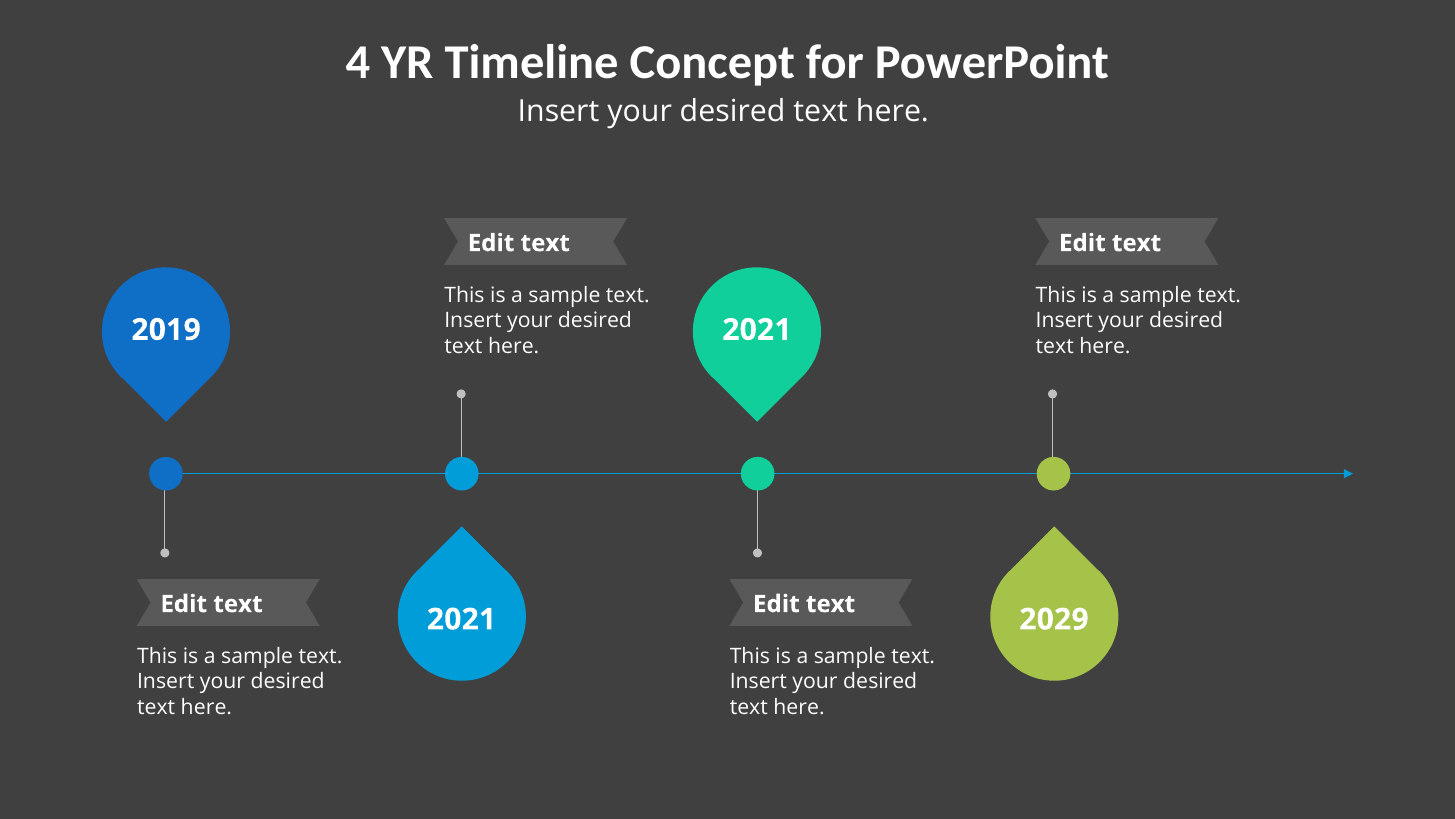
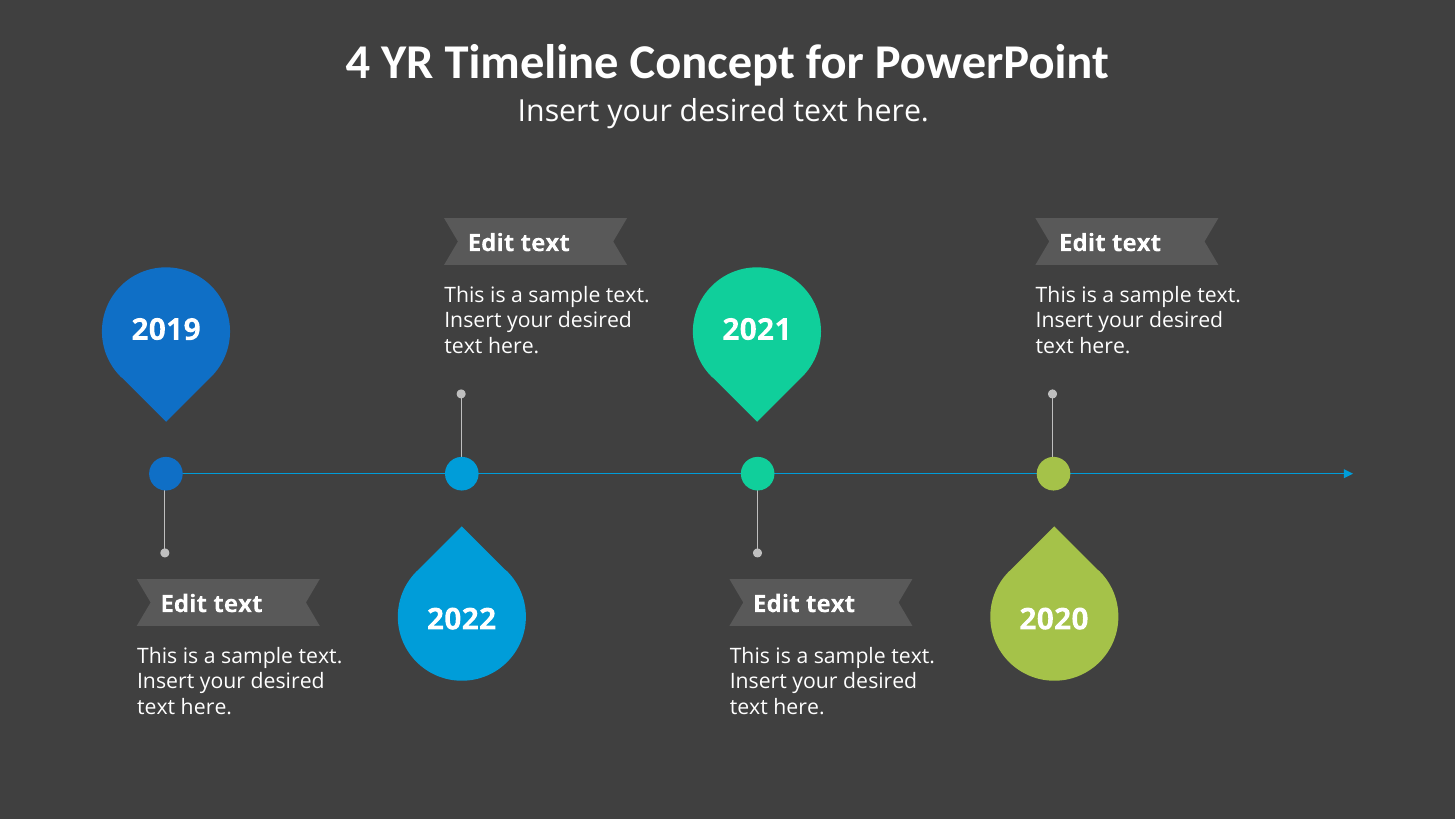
2021 at (462, 619): 2021 -> 2022
2029: 2029 -> 2020
